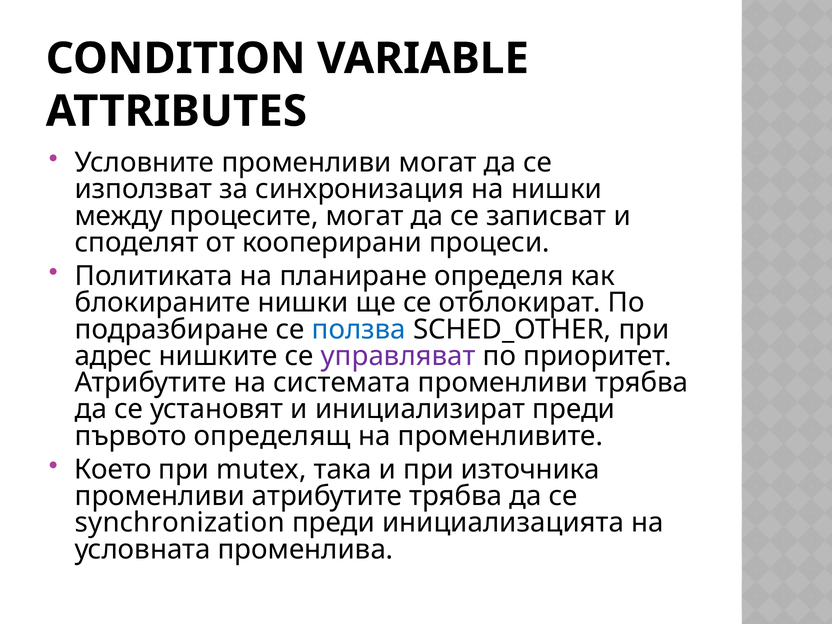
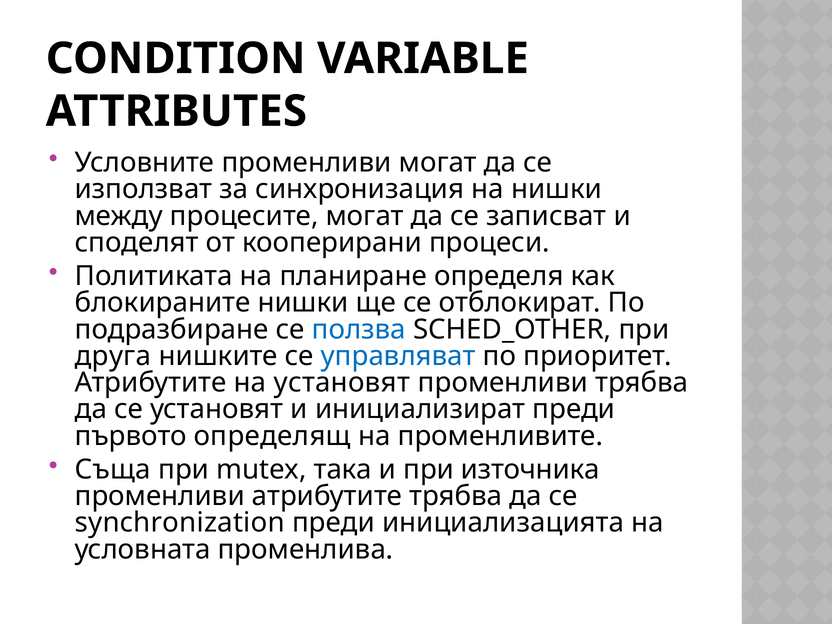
адрес: адрес -> друга
управляват colour: purple -> blue
на системата: системата -> установят
Което: Което -> Съща
